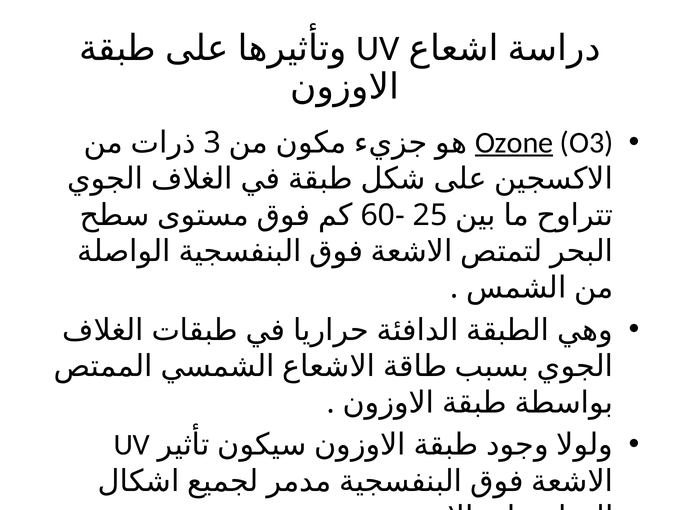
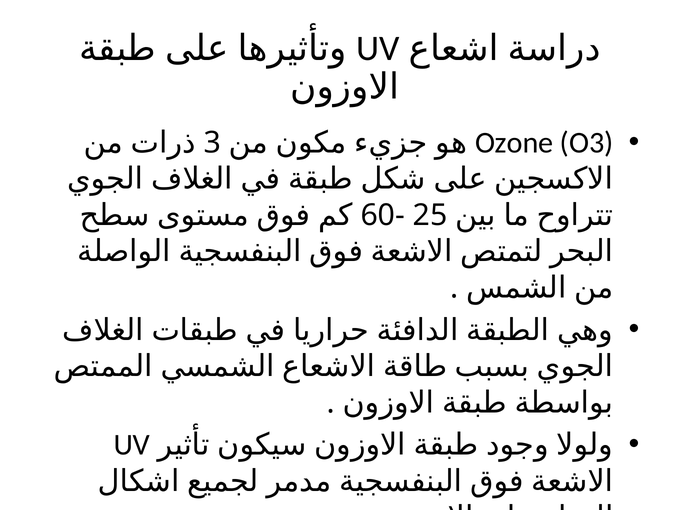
Ozone underline: present -> none
